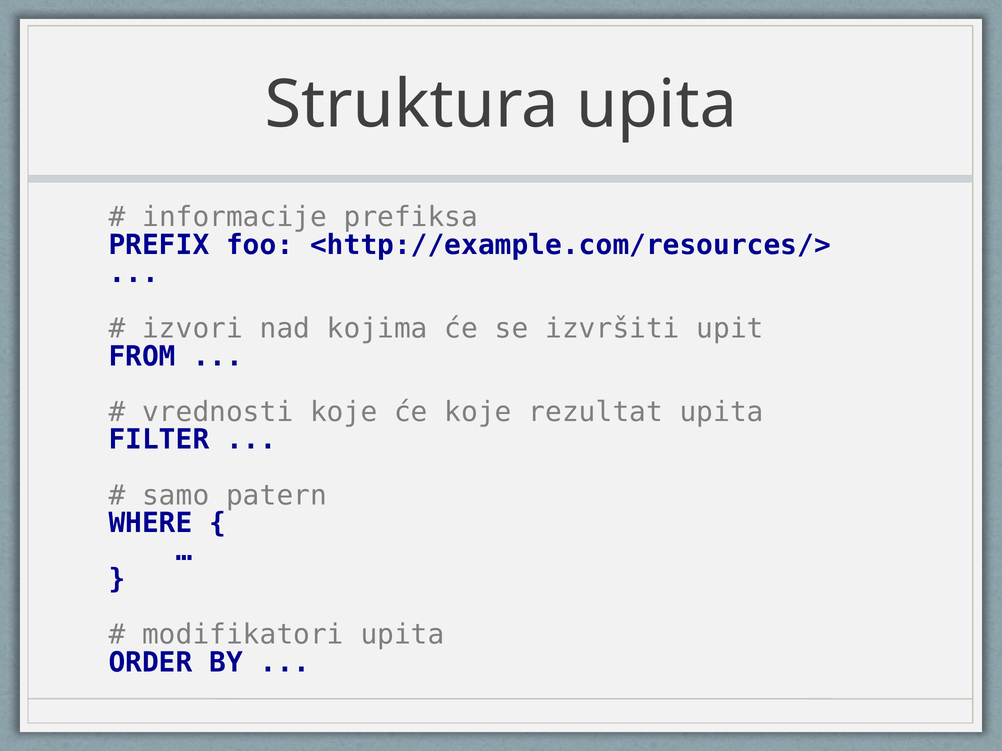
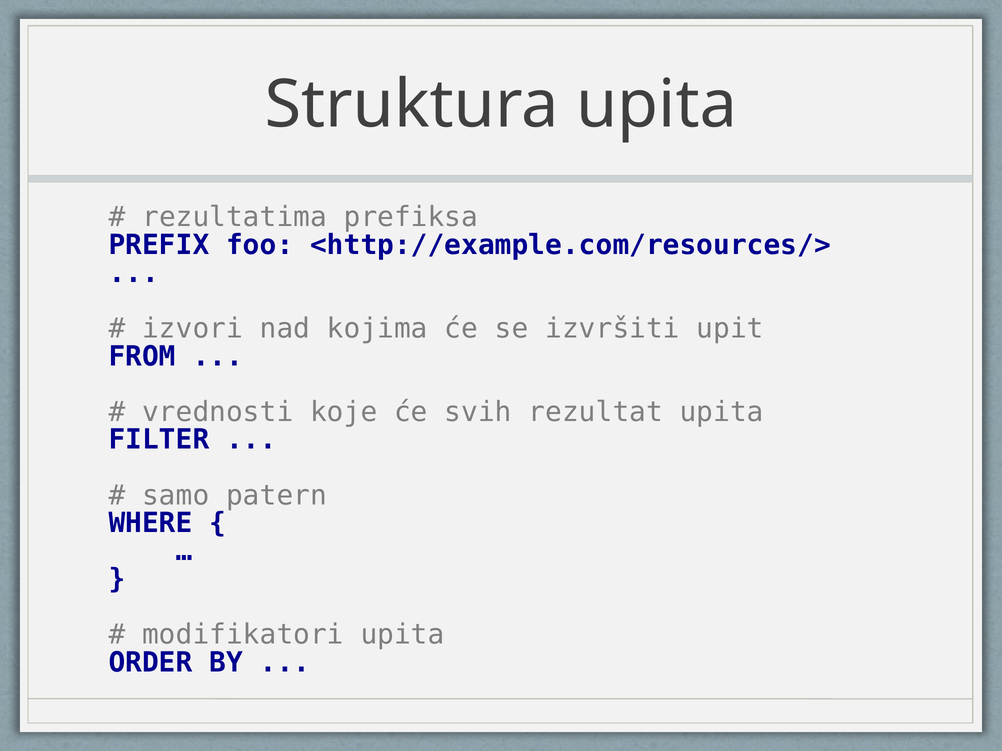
informacije: informacije -> rezultatima
će koje: koje -> svih
